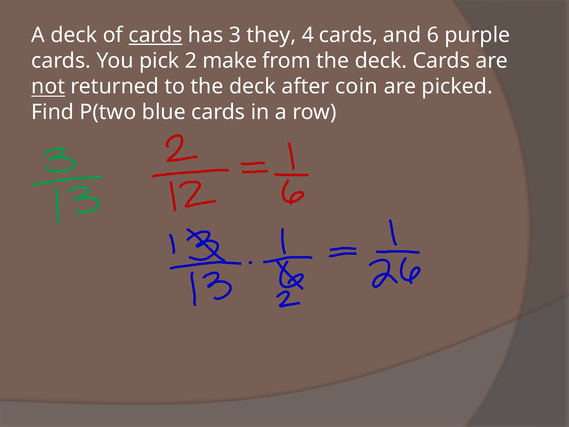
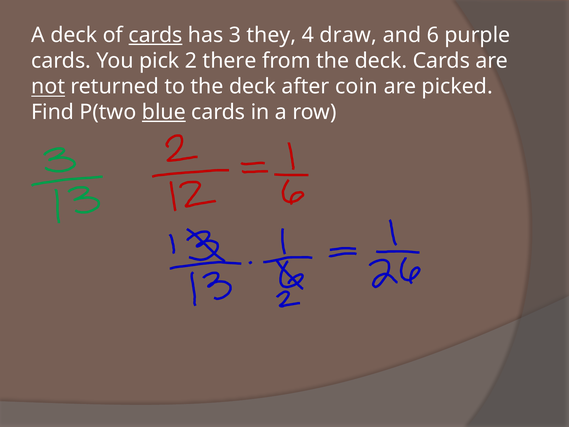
4 cards: cards -> draw
make: make -> there
blue underline: none -> present
